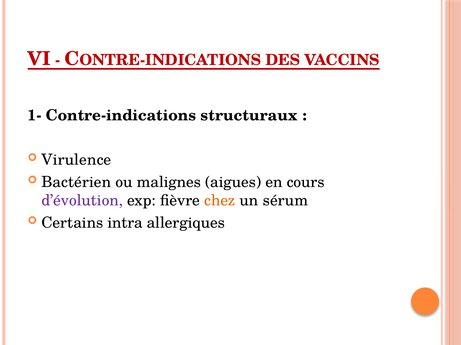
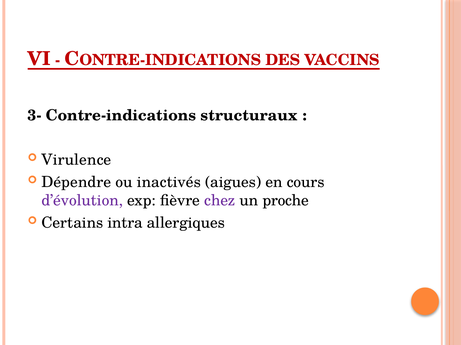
1-: 1- -> 3-
Bactérien: Bactérien -> Dépendre
malignes: malignes -> inactivés
chez colour: orange -> purple
sérum: sérum -> proche
